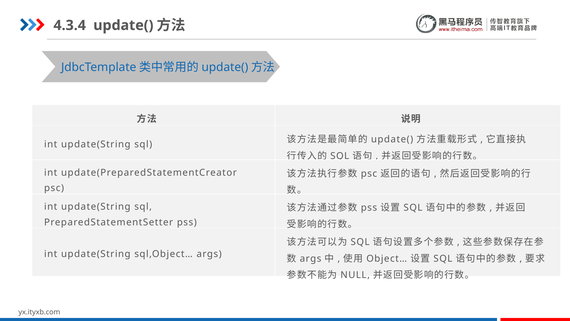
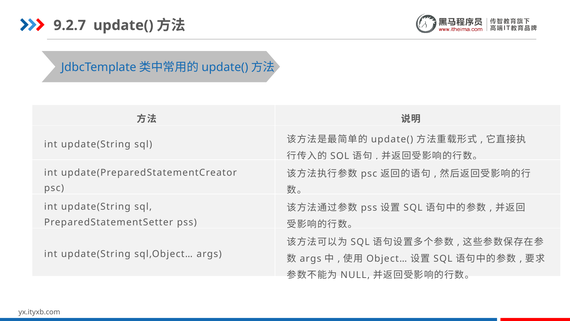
4.3.4: 4.3.4 -> 9.2.7
